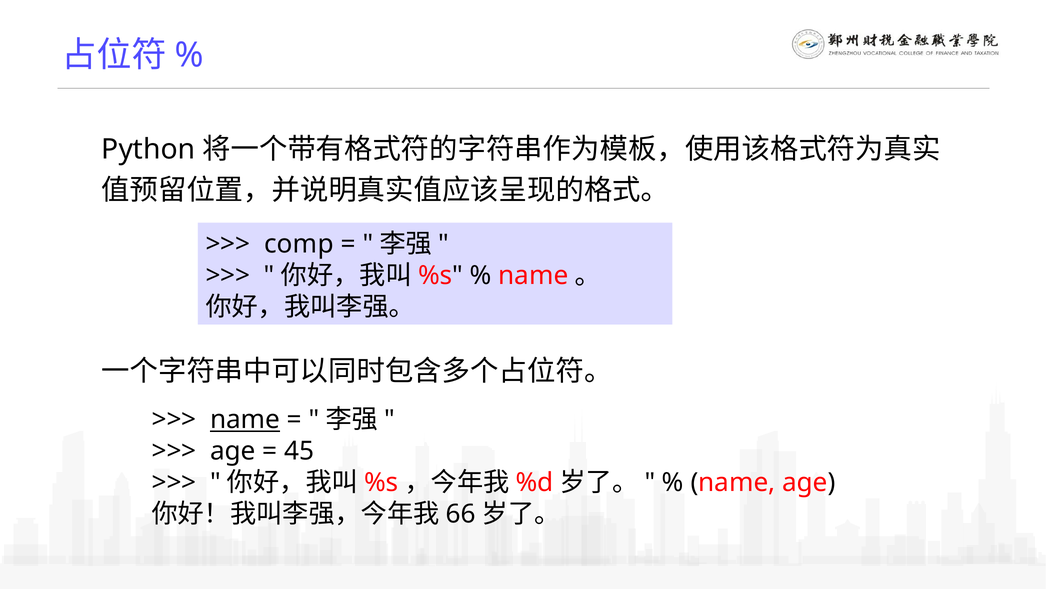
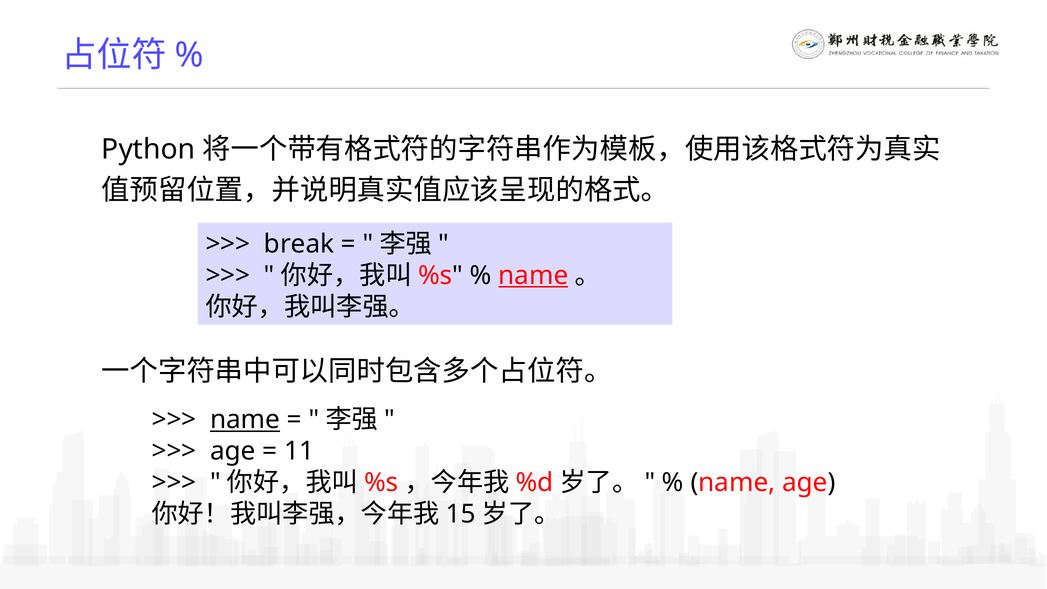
comp: comp -> break
name at (533, 275) underline: none -> present
45: 45 -> 11
66: 66 -> 15
